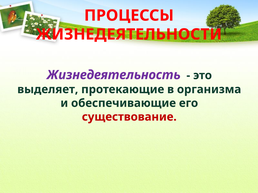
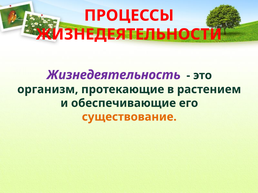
выделяет: выделяет -> организм
организма: организма -> растением
существование colour: red -> orange
